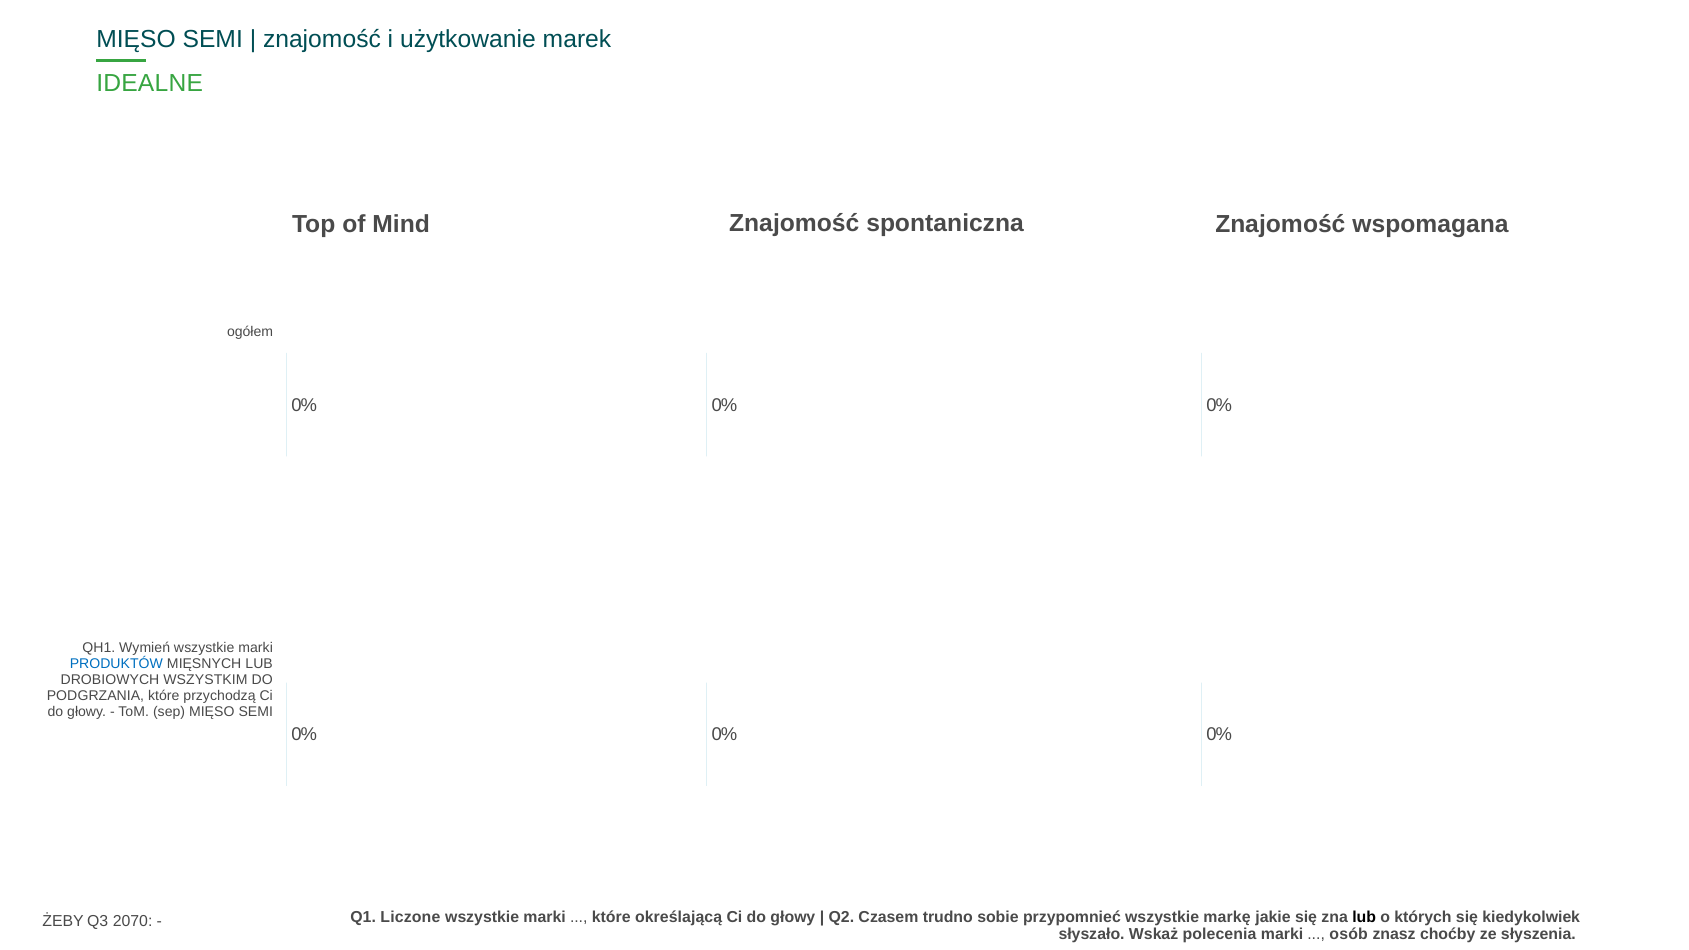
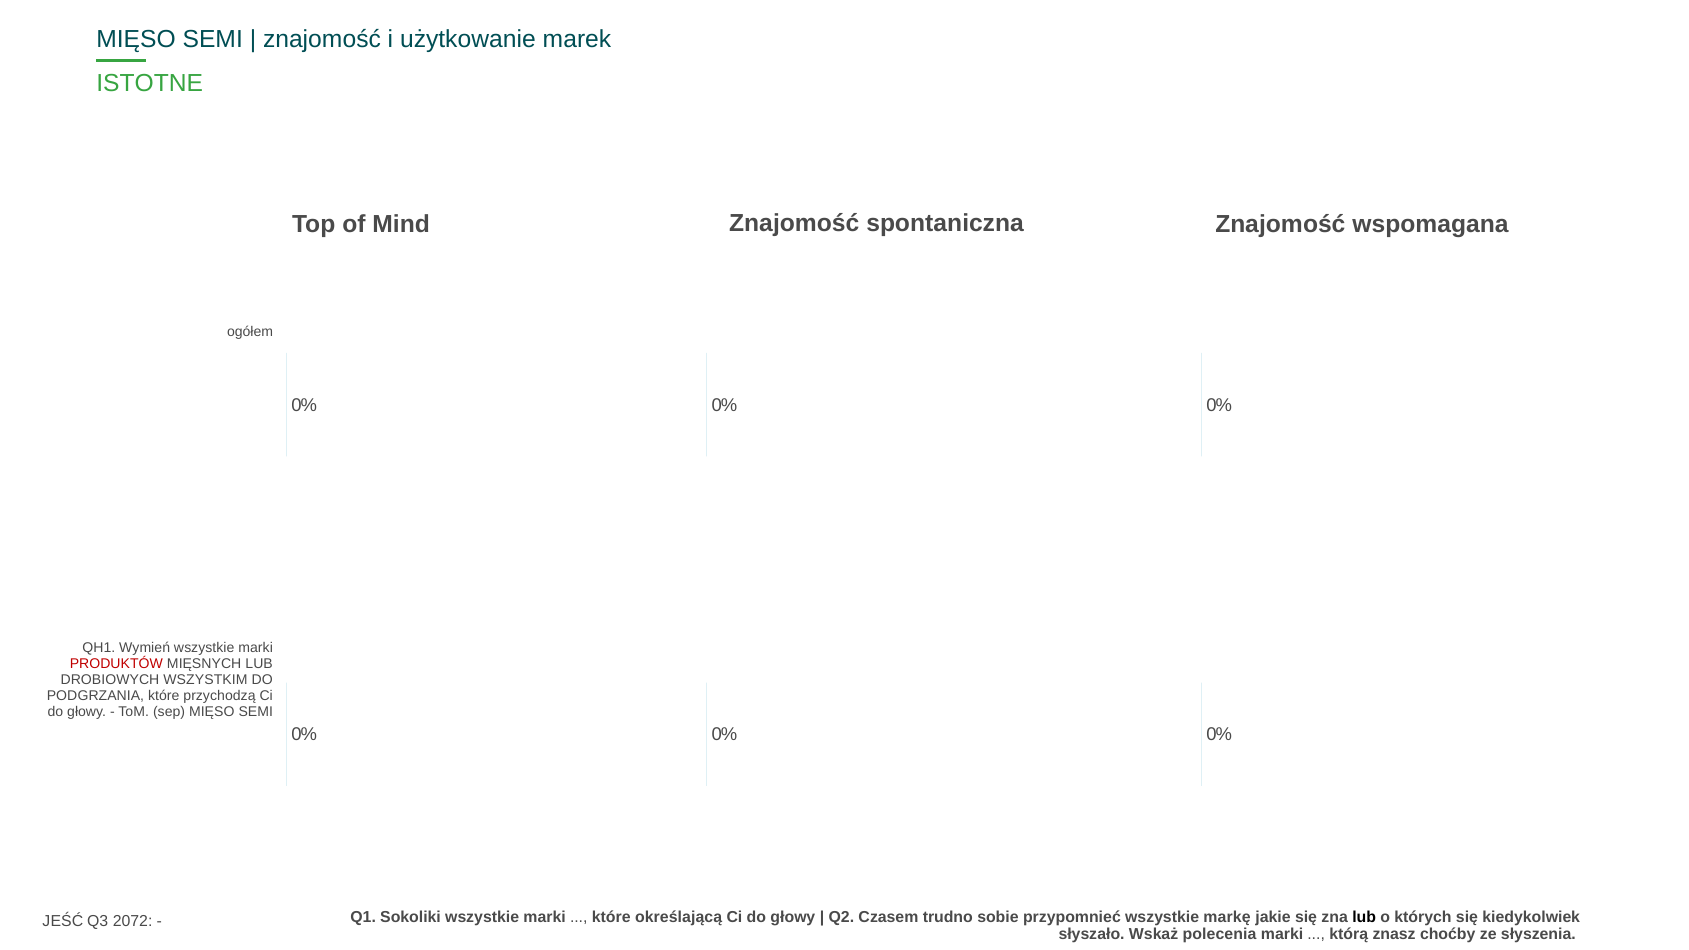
IDEALNE: IDEALNE -> ISTOTNE
PRODUKTÓW colour: blue -> red
Liczone: Liczone -> Sokoliki
ŻEBY: ŻEBY -> JEŚĆ
2070: 2070 -> 2072
osób: osób -> którą
